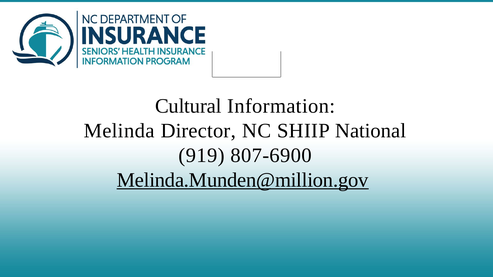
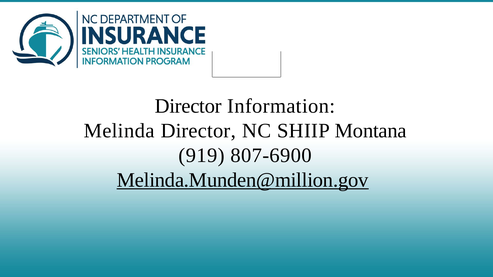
Cultural at (188, 106): Cultural -> Director
National: National -> Montana
